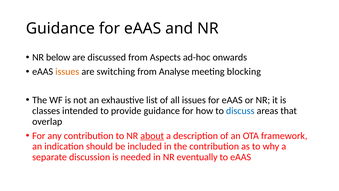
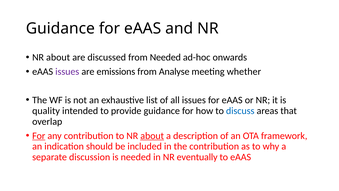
below at (58, 57): below -> about
from Aspects: Aspects -> Needed
issues at (67, 72) colour: orange -> purple
switching: switching -> emissions
blocking: blocking -> whether
classes: classes -> quality
For at (39, 136) underline: none -> present
